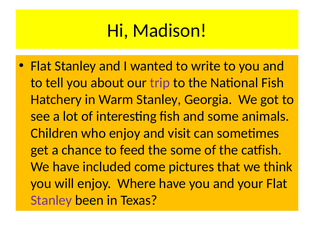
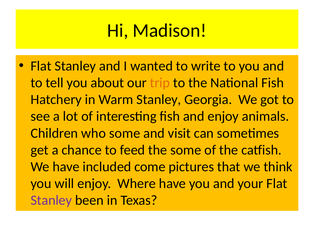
trip colour: purple -> orange
and some: some -> enjoy
who enjoy: enjoy -> some
